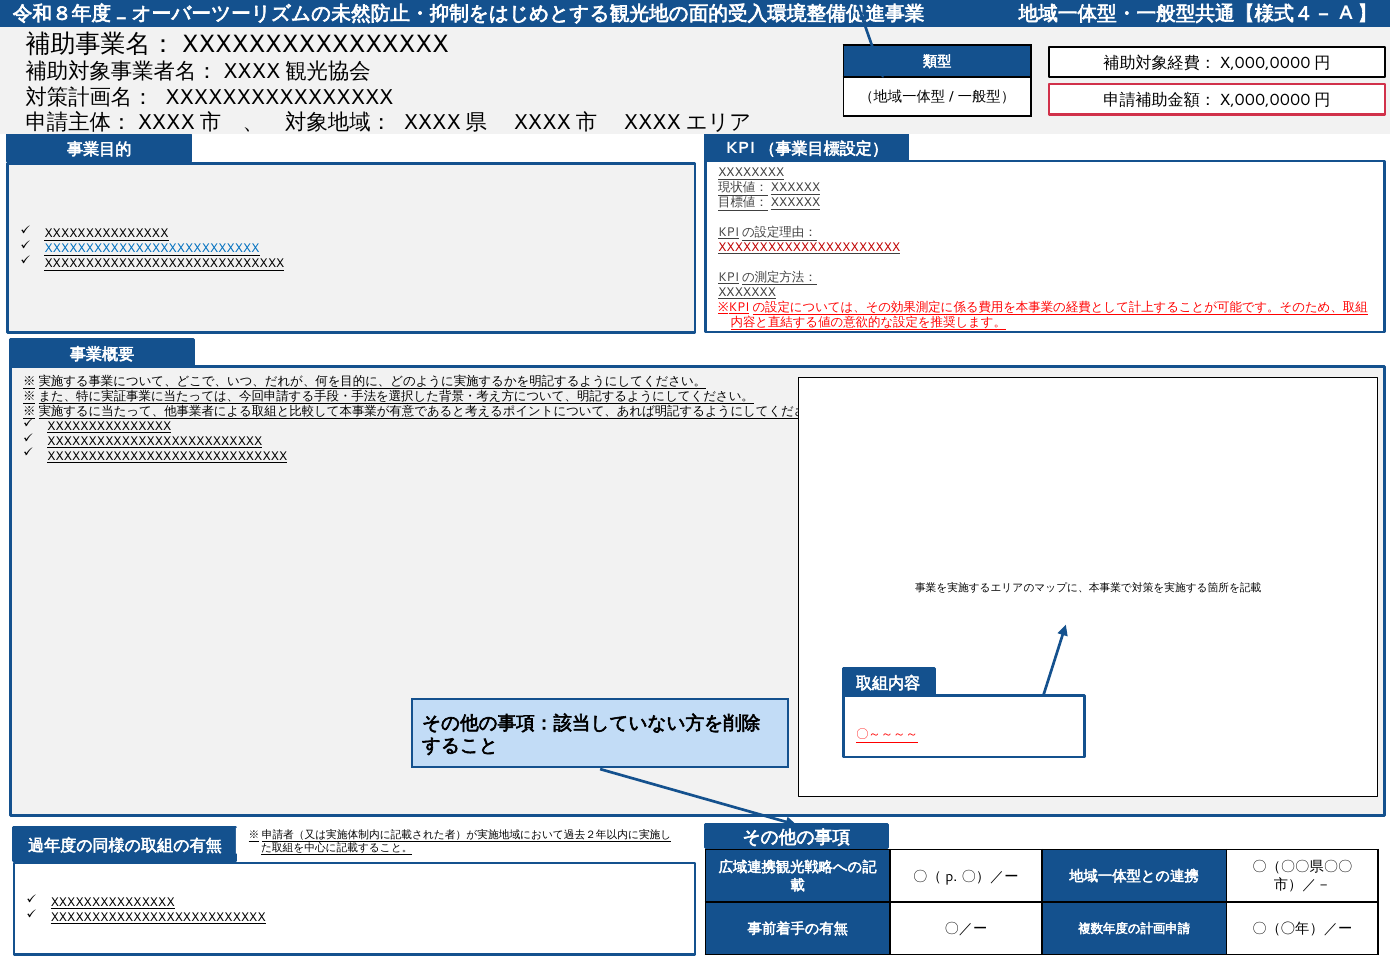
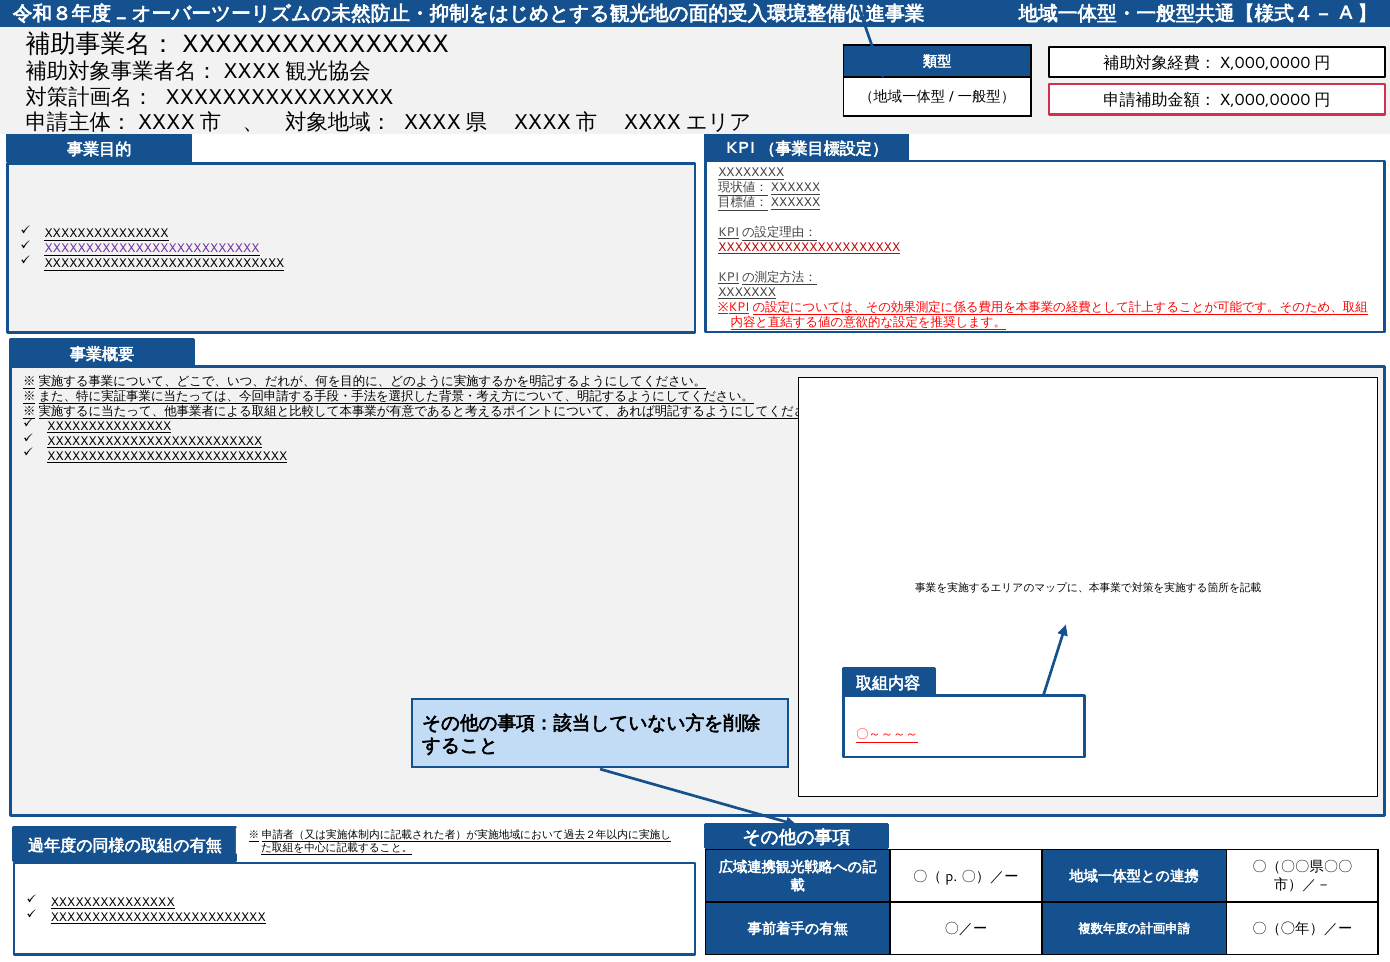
XXXXXXXXXXXXXXXXXXXXXXXXXX at (152, 249) colour: blue -> purple
